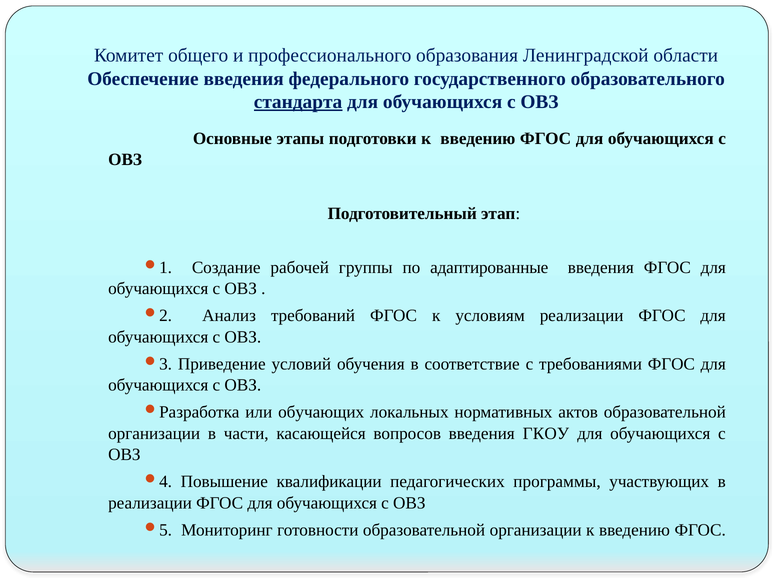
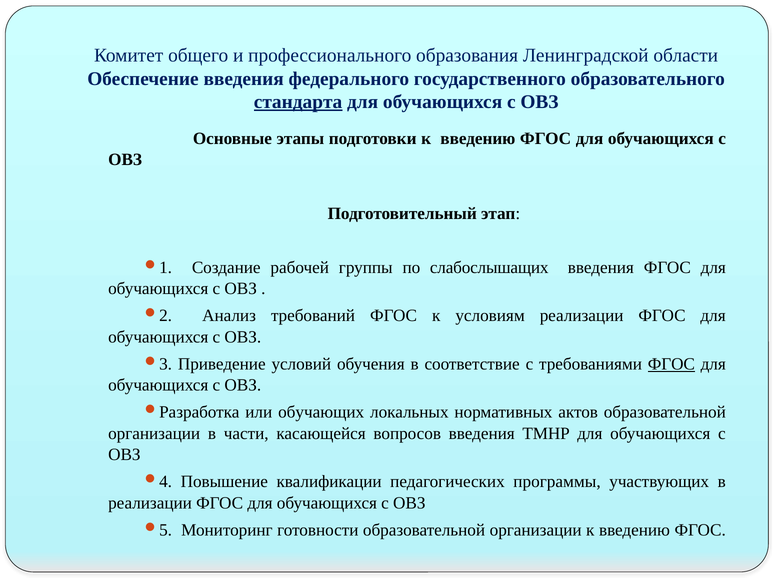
адаптированные: адаптированные -> слабослышащих
ФГОС at (671, 364) underline: none -> present
ГКОУ: ГКОУ -> ТМНР
